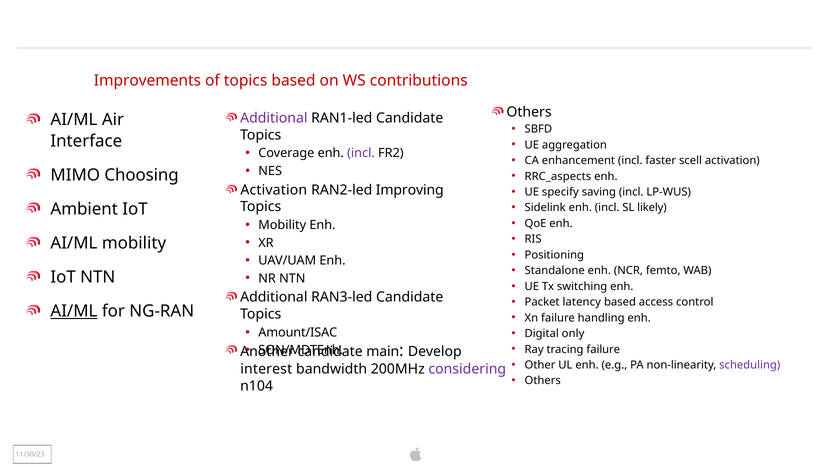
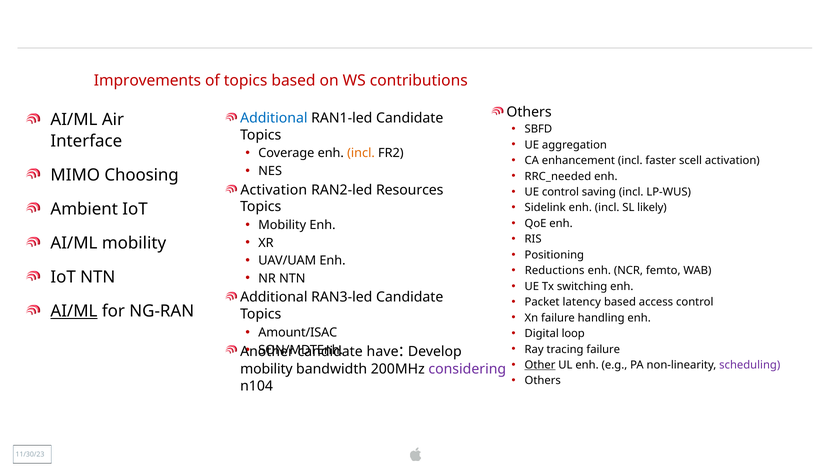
Additional at (274, 118) colour: purple -> blue
incl at (361, 153) colour: purple -> orange
RRC_aspects: RRC_aspects -> RRC_needed
Improving: Improving -> Resources
UE specify: specify -> control
Standalone: Standalone -> Reductions
only: only -> loop
main: main -> have
Other underline: none -> present
interest at (266, 369): interest -> mobility
